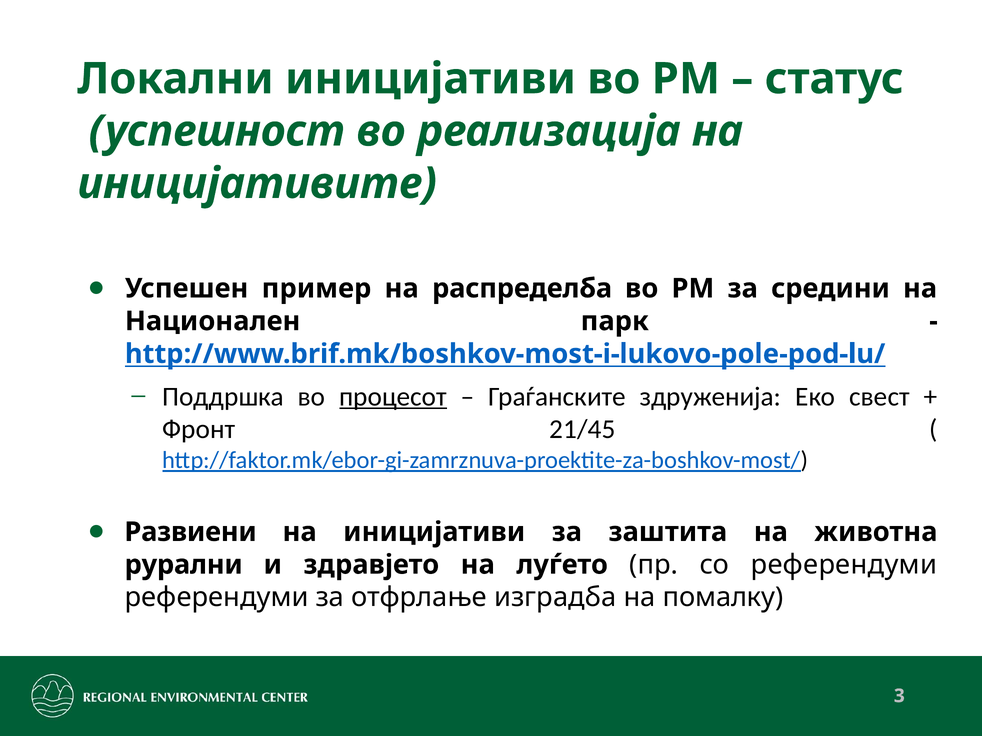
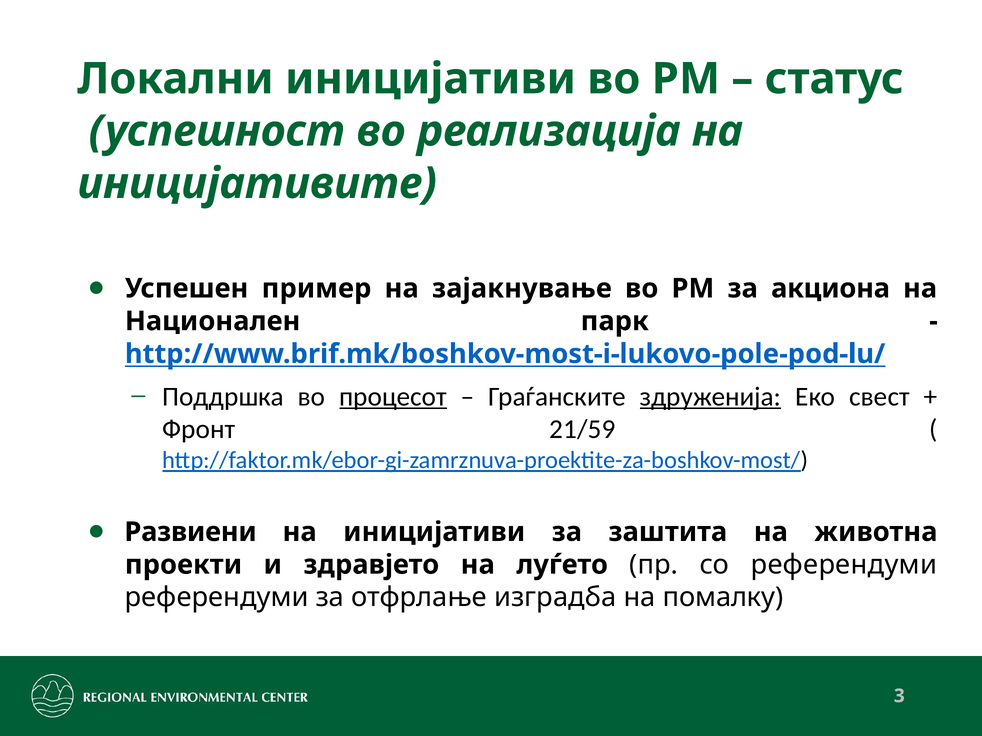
распределба: распределба -> зајакнување
средини: средини -> акциона
здруженија underline: none -> present
21/45: 21/45 -> 21/59
рурални: рурални -> проекти
